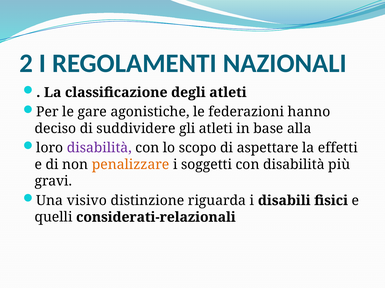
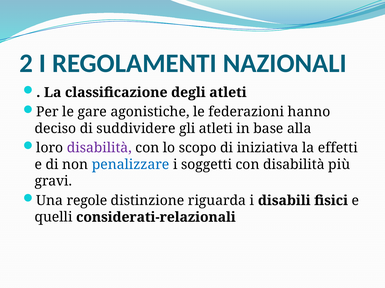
aspettare: aspettare -> iniziativa
penalizzare colour: orange -> blue
visivo: visivo -> regole
